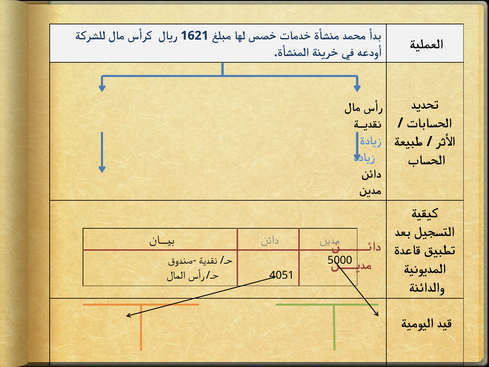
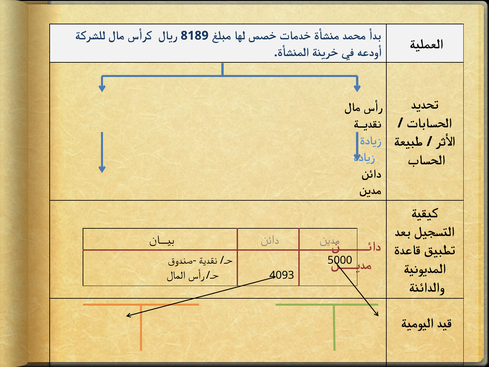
1621: 1621 -> 8189
4051: 4051 -> 4093
